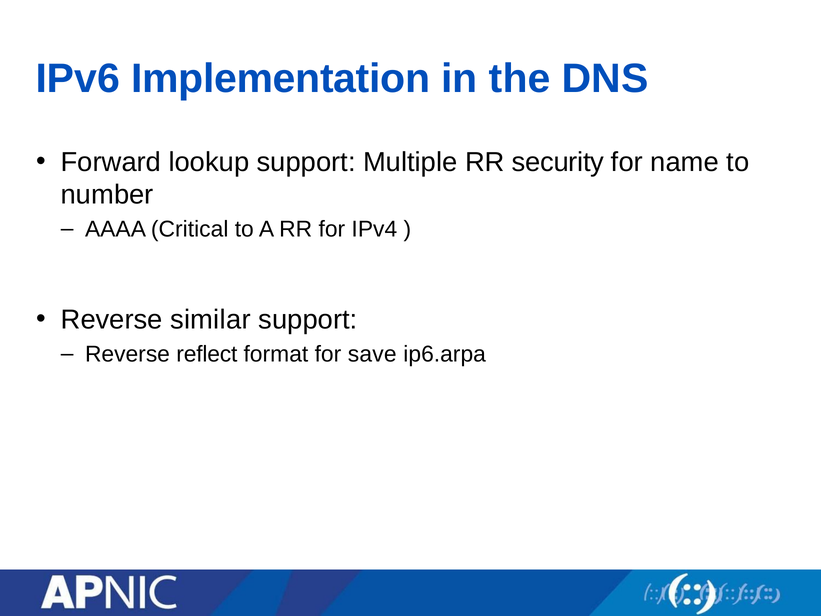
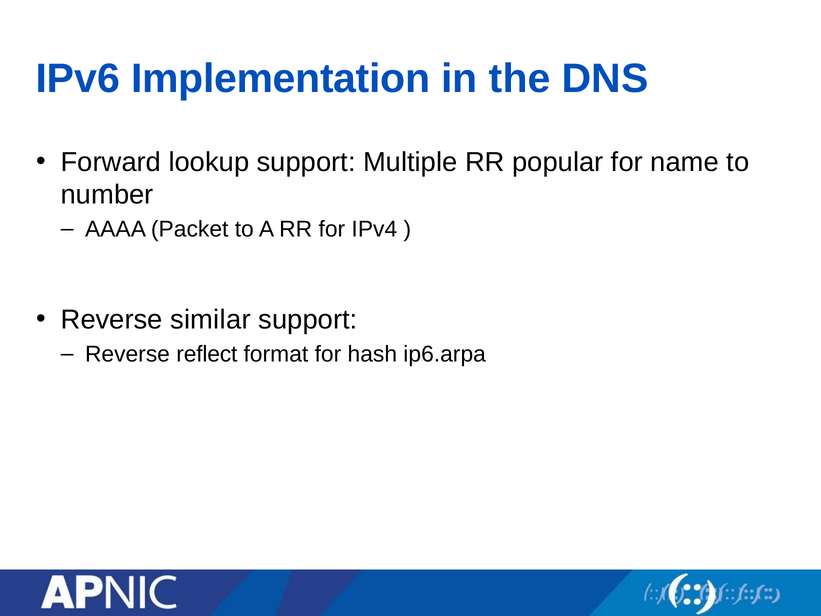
security: security -> popular
Critical: Critical -> Packet
save: save -> hash
